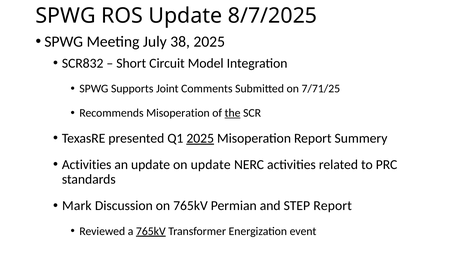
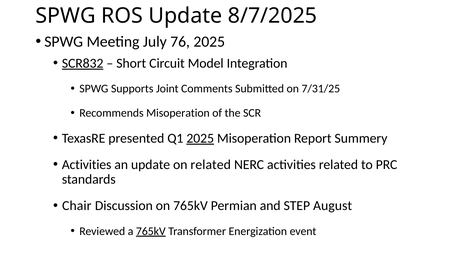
38: 38 -> 76
SCR832 underline: none -> present
7/71/25: 7/71/25 -> 7/31/25
the underline: present -> none
on update: update -> related
Mark: Mark -> Chair
STEP Report: Report -> August
